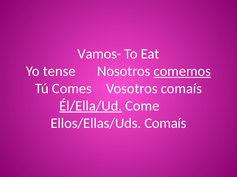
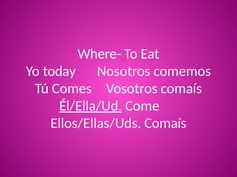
Vamos-: Vamos- -> Where-
tense: tense -> today
comemos underline: present -> none
